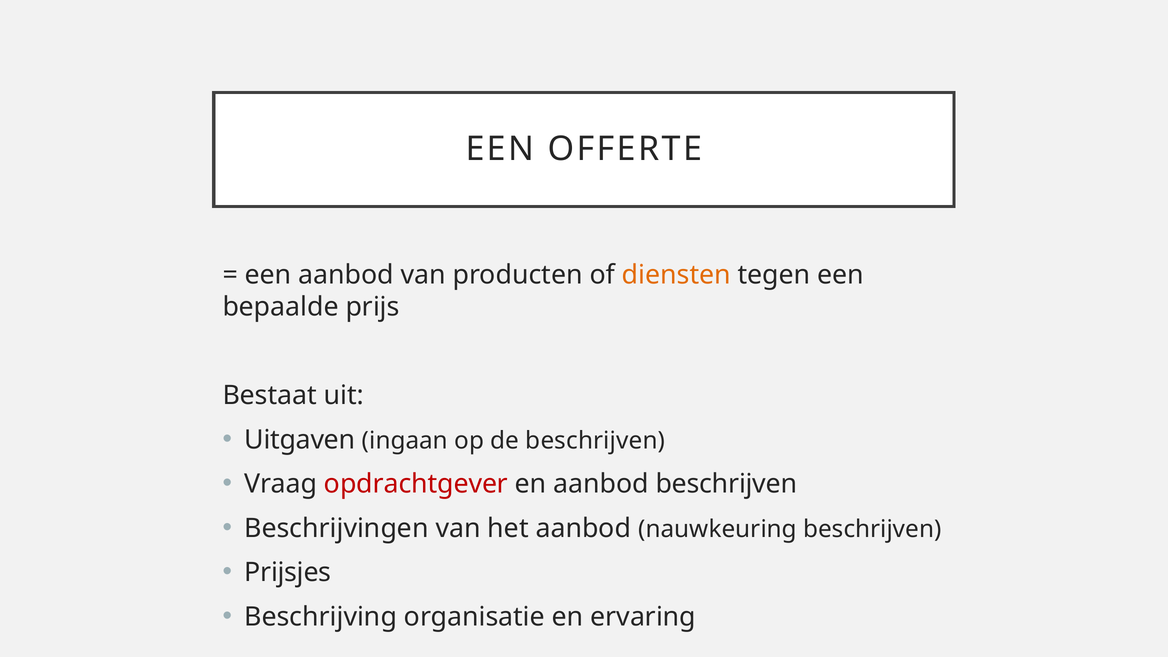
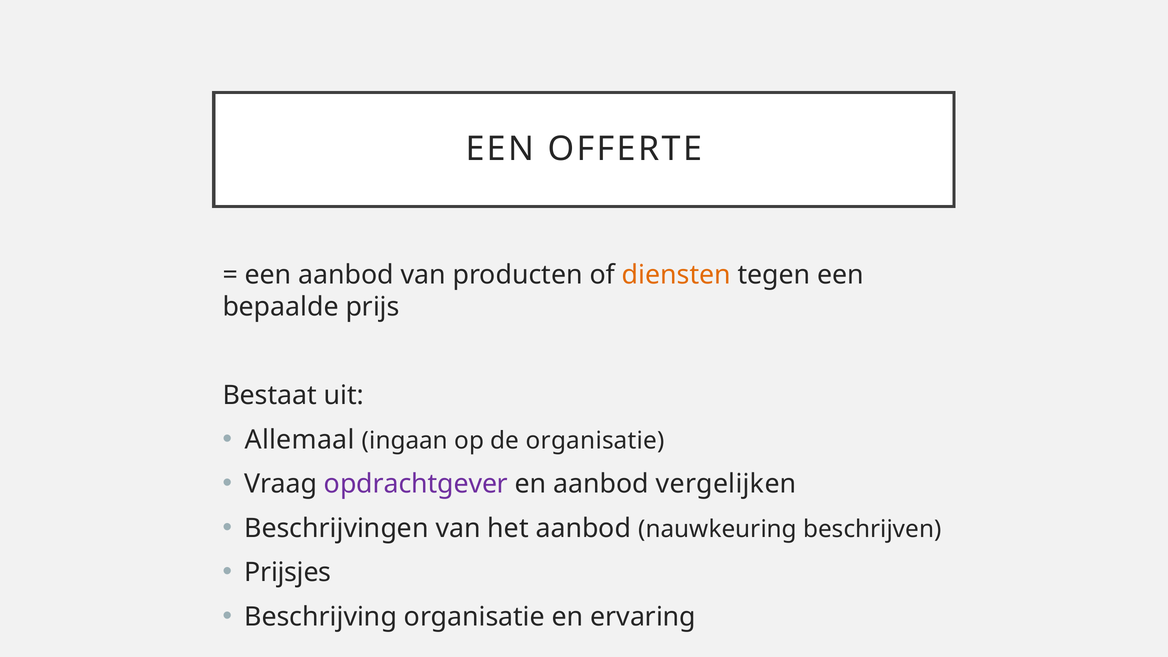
Uitgaven: Uitgaven -> Allemaal
de beschrijven: beschrijven -> organisatie
opdrachtgever colour: red -> purple
aanbod beschrijven: beschrijven -> vergelijken
